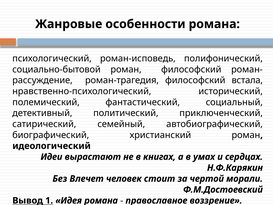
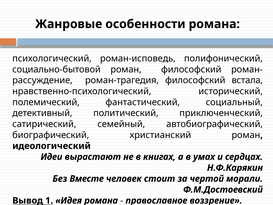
Влечет: Влечет -> Вместе
